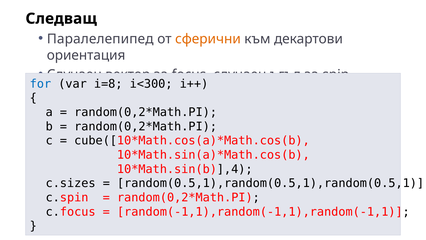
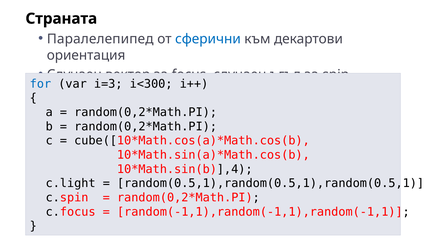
Следващ: Следващ -> Страната
сферични colour: orange -> blue
i=8: i=8 -> i=3
c.sizes: c.sizes -> c.light
